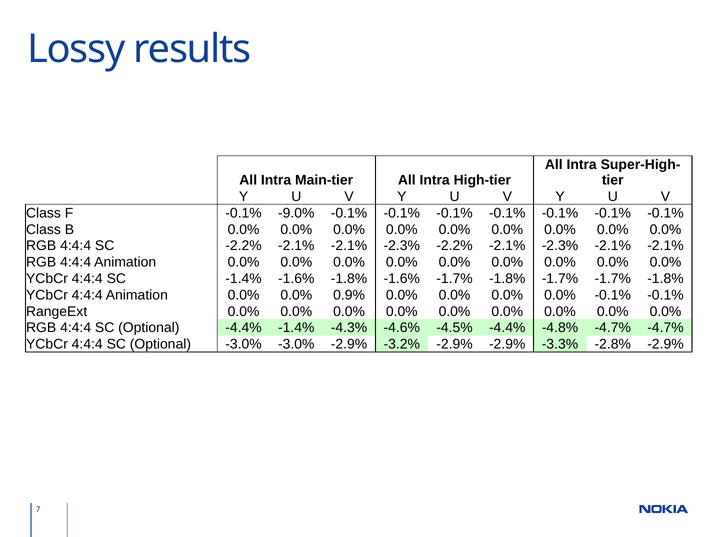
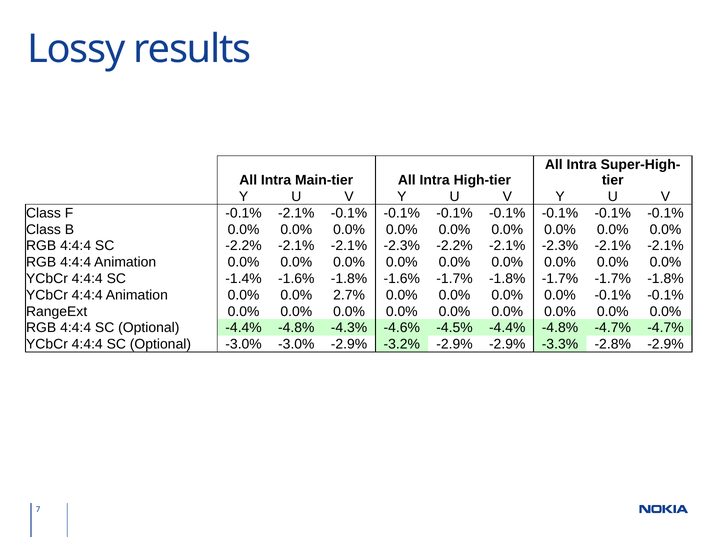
-0.1% -9.0%: -9.0% -> -2.1%
0.9%: 0.9% -> 2.7%
Optional -4.4% -1.4%: -1.4% -> -4.8%
